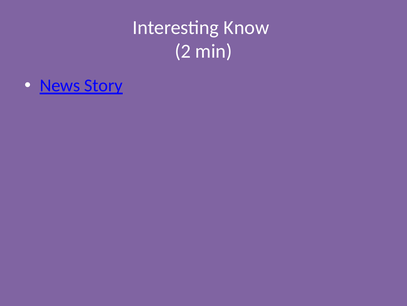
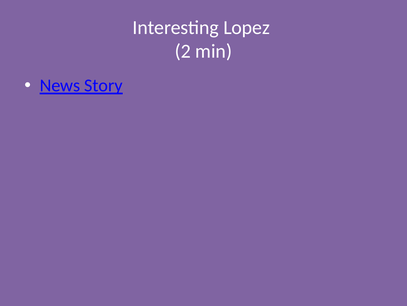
Know: Know -> Lopez
